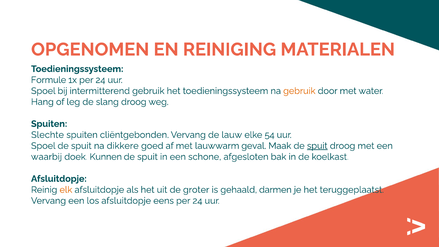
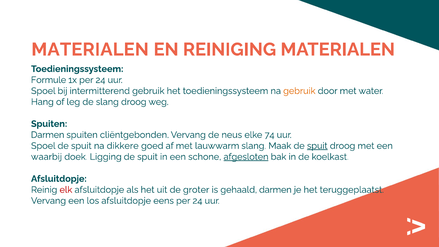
OPGENOMEN at (90, 50): OPGENOMEN -> MATERIALEN
Slechte at (48, 135): Slechte -> Darmen
lauw: lauw -> neus
54: 54 -> 74
lauwwarm geval: geval -> slang
Kunnen: Kunnen -> Ligging
afgesloten underline: none -> present
elk colour: orange -> red
